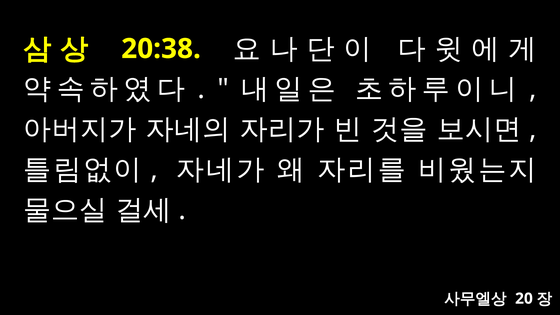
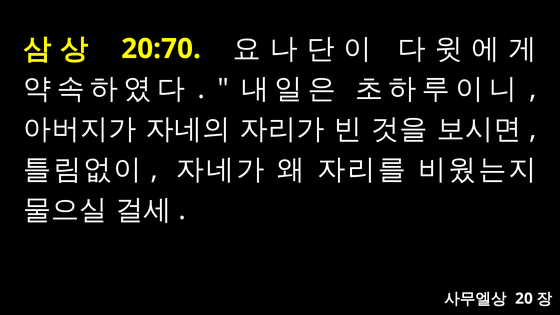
20:38: 20:38 -> 20:70
